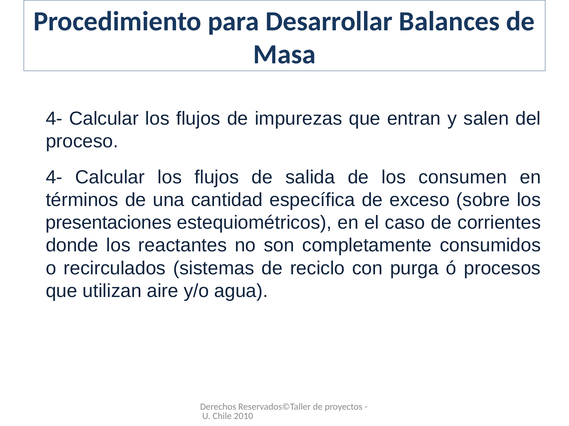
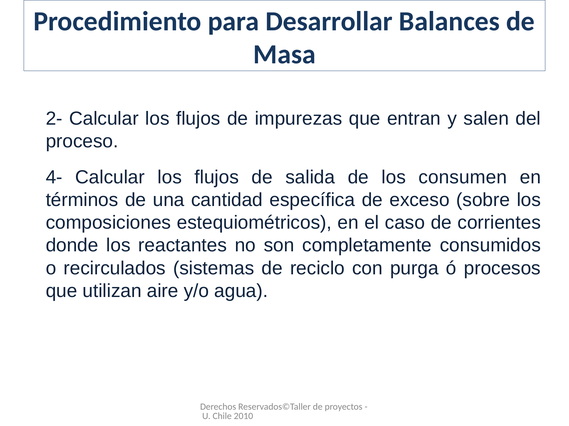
4- at (54, 119): 4- -> 2-
presentaciones: presentaciones -> composiciones
